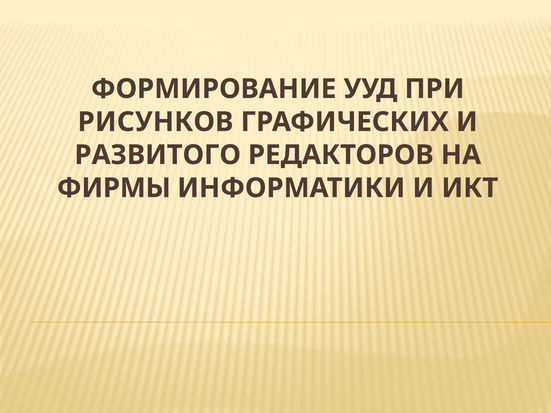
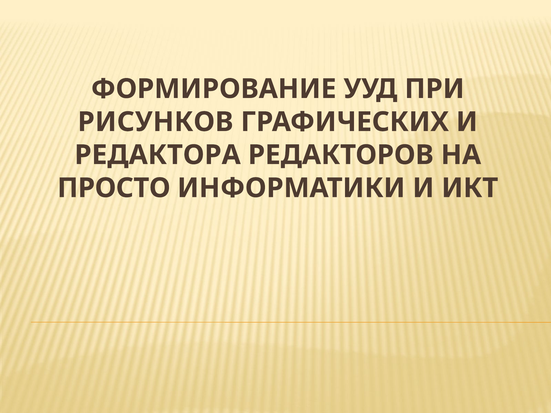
РАЗВИТОГО: РАЗВИТОГО -> РЕДАКТОРА
ФИРМЫ: ФИРМЫ -> ПРОСТО
